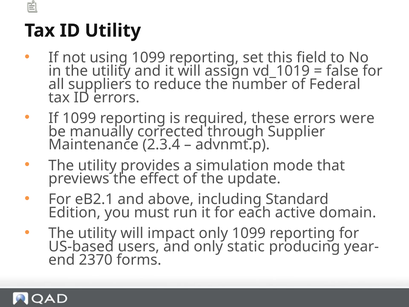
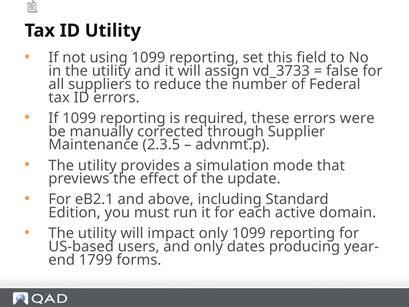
vd_1019: vd_1019 -> vd_3733
2.3.4: 2.3.4 -> 2.3.5
static: static -> dates
2370: 2370 -> 1799
